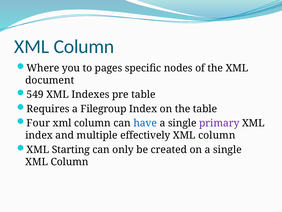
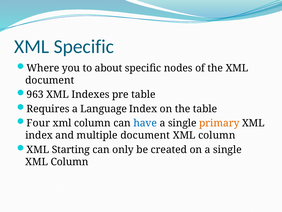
Column at (84, 47): Column -> Specific
pages: pages -> about
549: 549 -> 963
Filegroup: Filegroup -> Language
primary colour: purple -> orange
multiple effectively: effectively -> document
